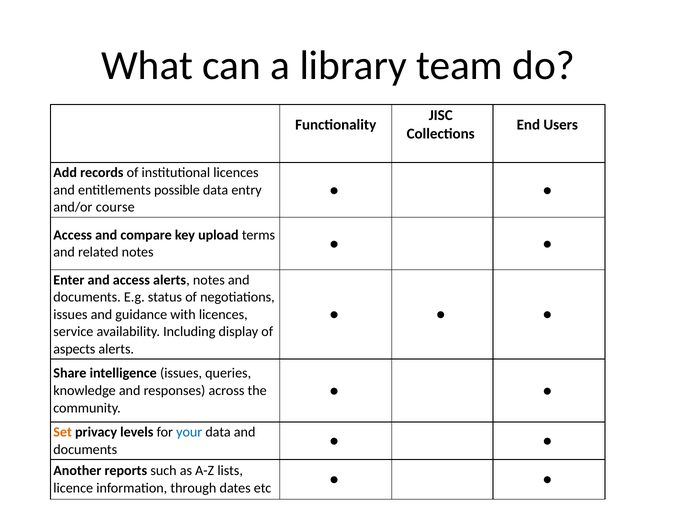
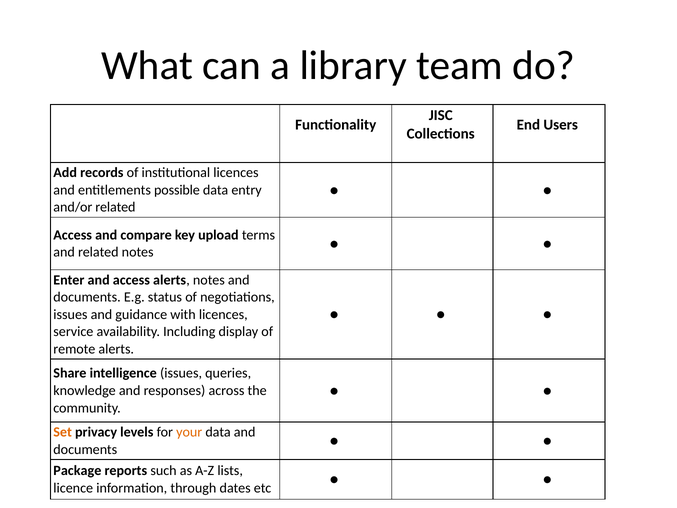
and/or course: course -> related
aspects: aspects -> remote
your colour: blue -> orange
Another: Another -> Package
